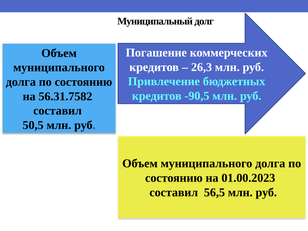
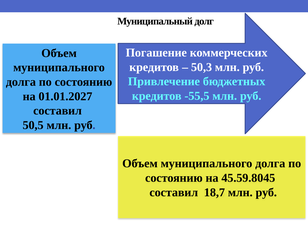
26,3: 26,3 -> 50,3
-90,5: -90,5 -> -55,5
56.31.7582: 56.31.7582 -> 01.01.2027
01.00.2023: 01.00.2023 -> 45.59.8045
56,5: 56,5 -> 18,7
